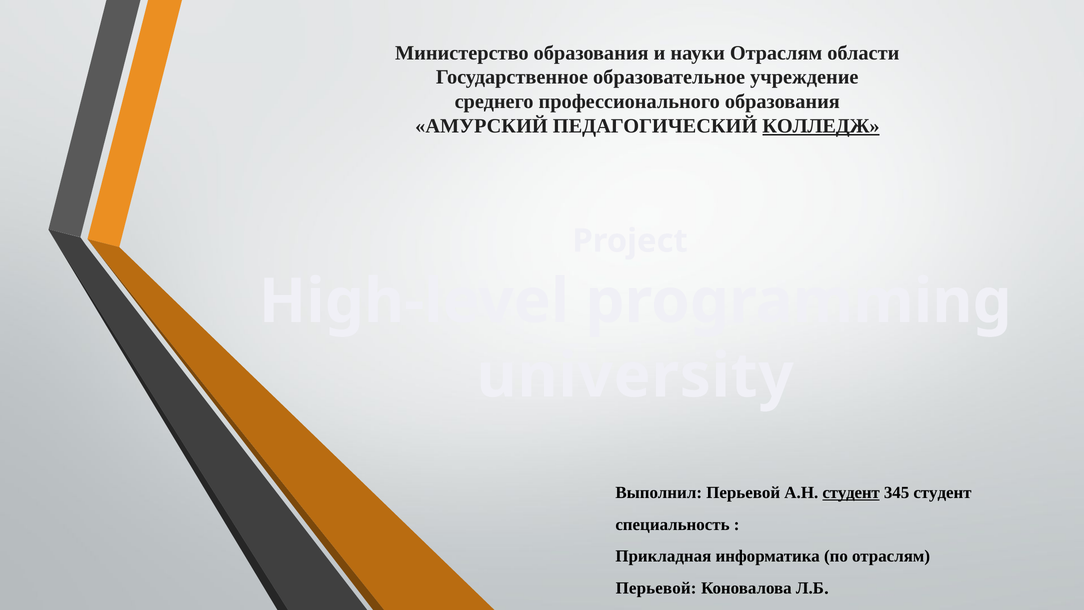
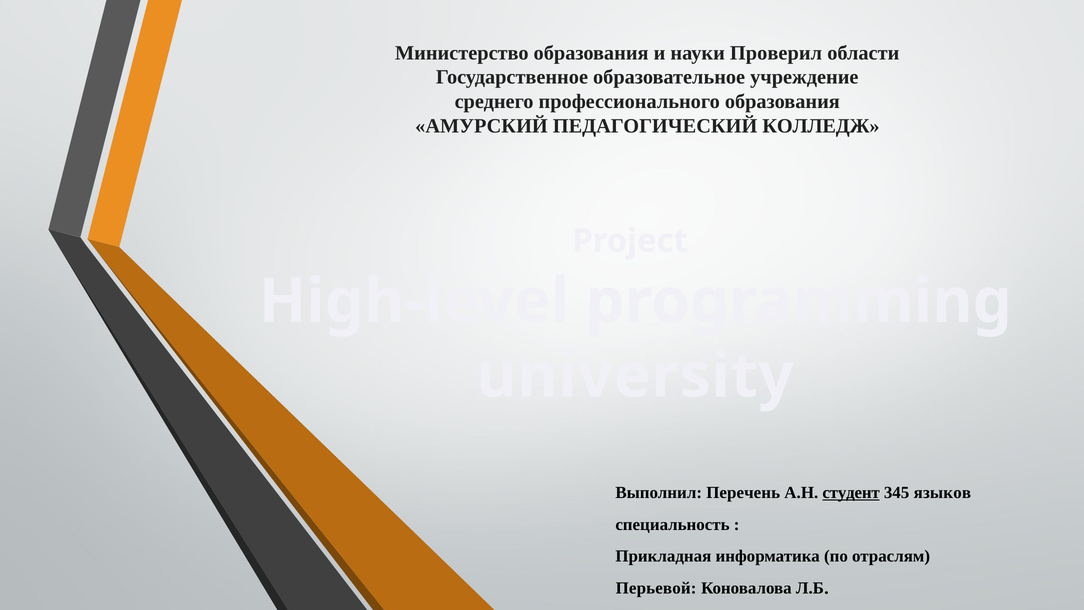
науки Отраслям: Отраслям -> Проверил
КОЛЛЕДЖ underline: present -> none
Выполнил Перьевой: Перьевой -> Перечень
345 студент: студент -> языков
